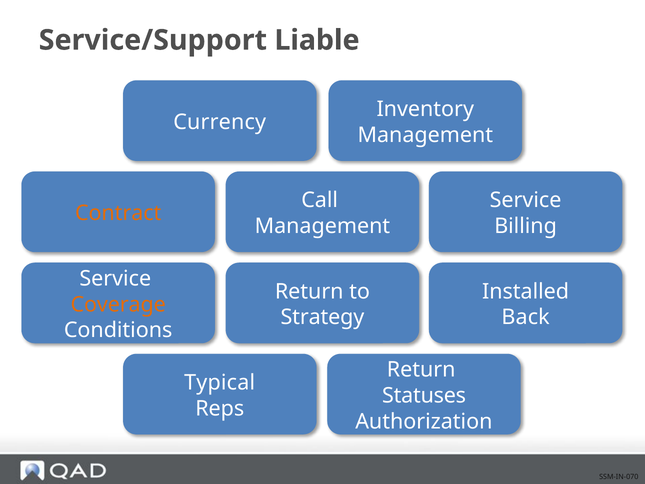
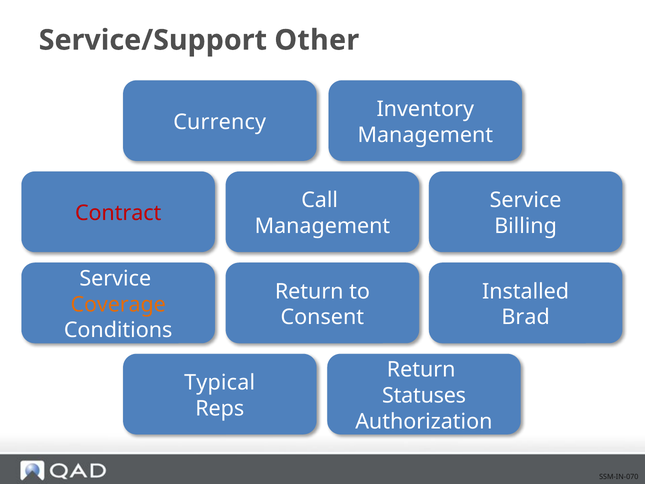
Liable: Liable -> Other
Contract colour: orange -> red
Strategy: Strategy -> Consent
Back: Back -> Brad
